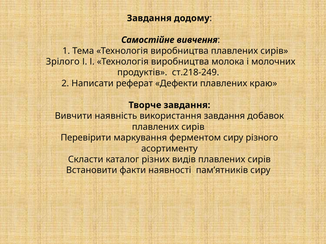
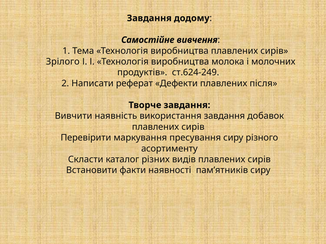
ст.218-249: ст.218-249 -> ст.624-249
краю: краю -> після
ферментом: ферментом -> пресування
